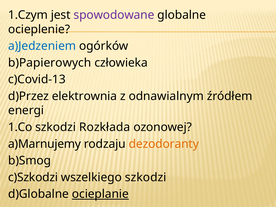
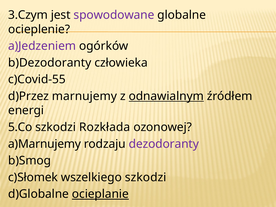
1.Czym: 1.Czym -> 3.Czym
a)Jedzeniem colour: blue -> purple
b)Papierowych: b)Papierowych -> b)Dezodoranty
c)Covid-13: c)Covid-13 -> c)Covid-55
elektrownia: elektrownia -> marnujemy
odnawialnym underline: none -> present
1.Co: 1.Co -> 5.Co
dezodoranty colour: orange -> purple
c)Szkodzi: c)Szkodzi -> c)Słomek
